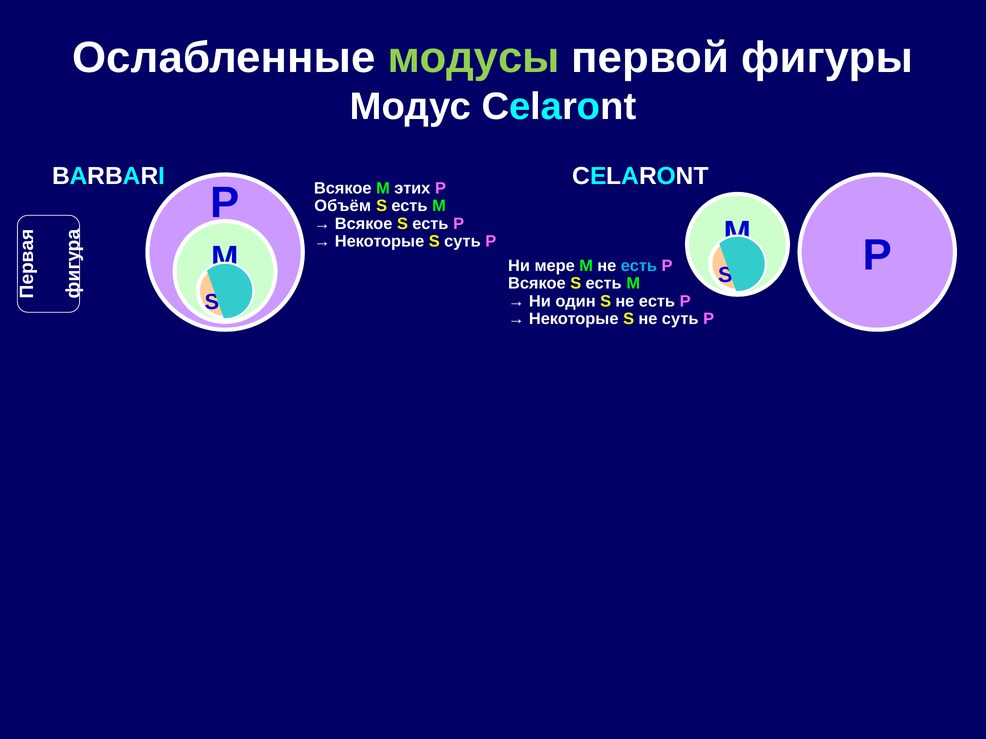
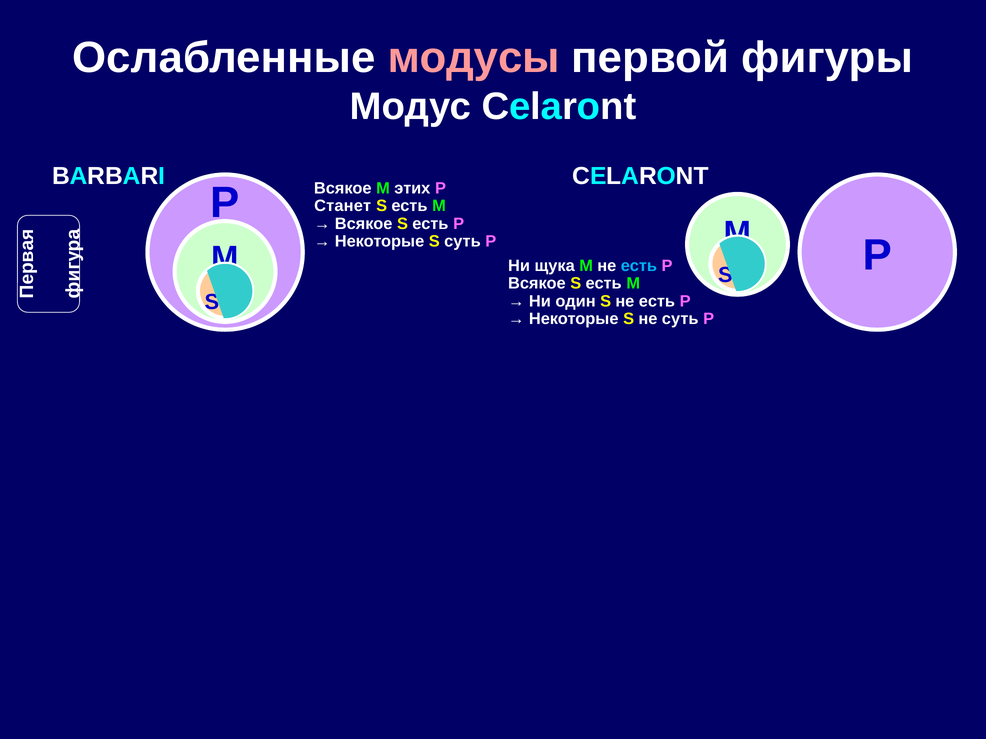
модусы colour: light green -> pink
Объём: Объём -> Станет
мере: мере -> щука
